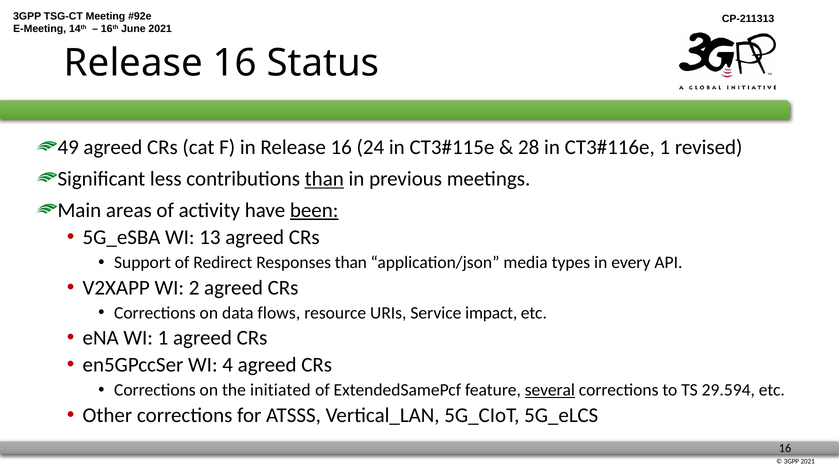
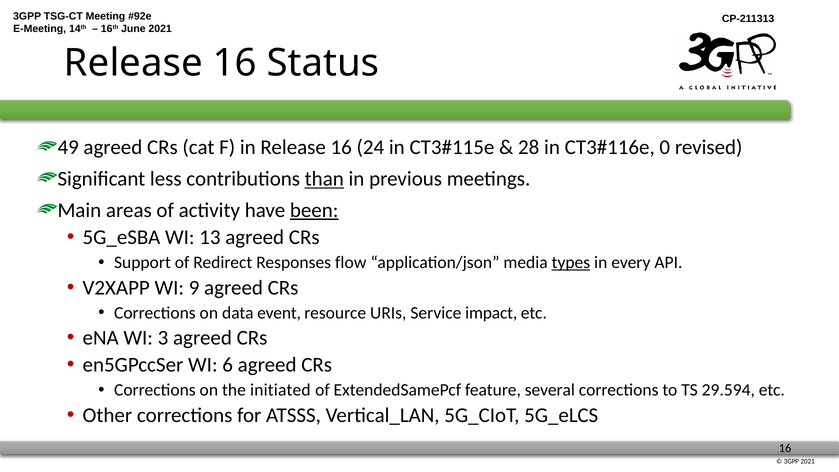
1 at (665, 148): 1 -> 0
Responses than: than -> flow
types underline: none -> present
2: 2 -> 9
flows: flows -> event
WI 1: 1 -> 3
4: 4 -> 6
several underline: present -> none
